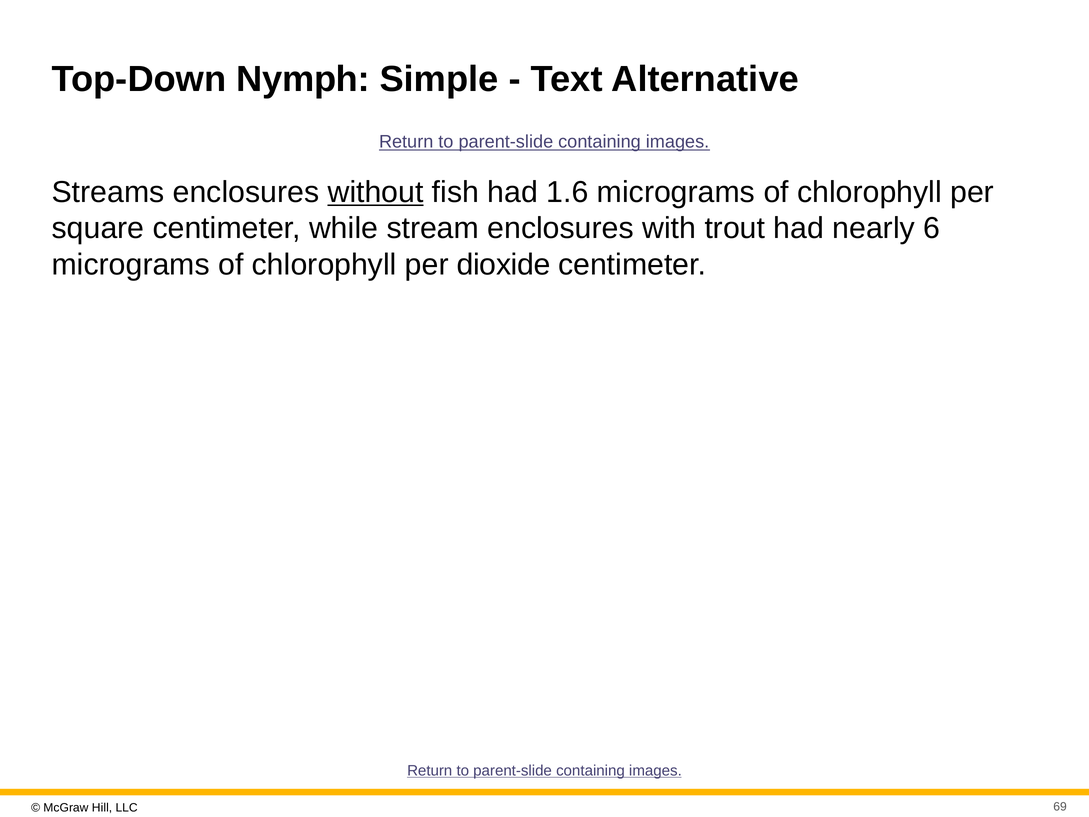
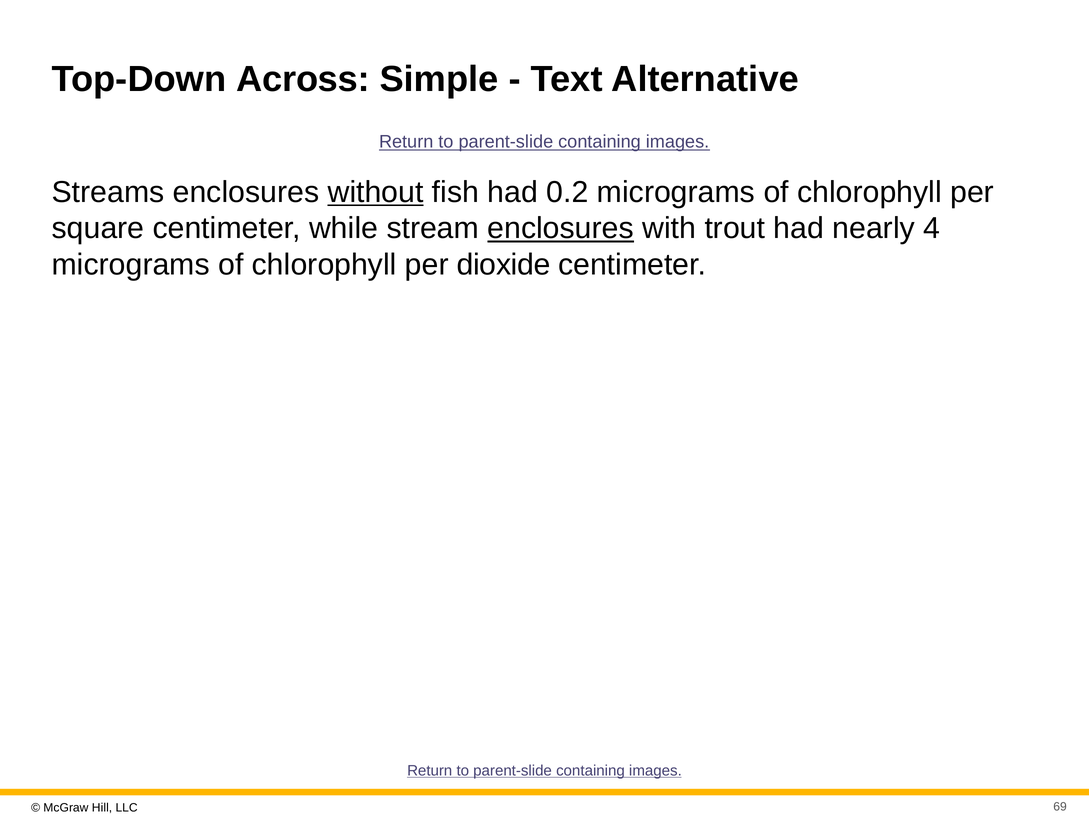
Nymph: Nymph -> Across
1.6: 1.6 -> 0.2
enclosures at (561, 228) underline: none -> present
6: 6 -> 4
